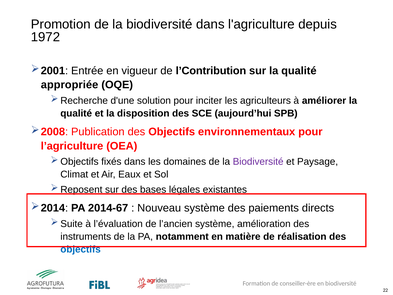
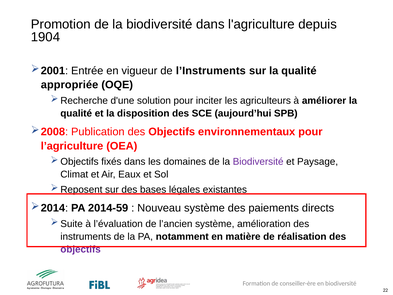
1972: 1972 -> 1904
l’Contribution: l’Contribution -> l’Instruments
2014-67: 2014-67 -> 2014-59
objectifs at (81, 249) colour: blue -> purple
